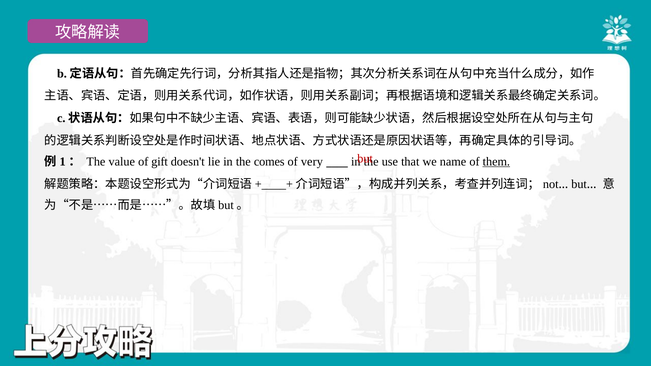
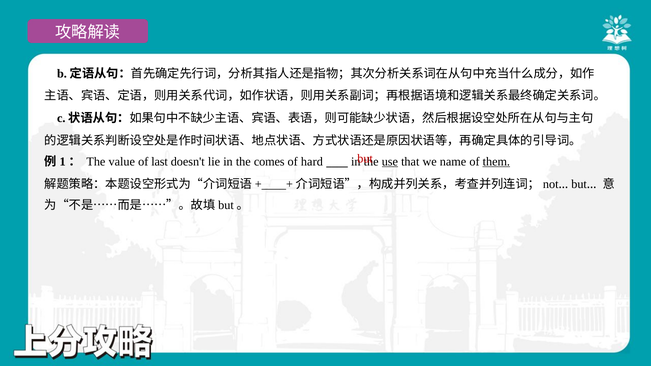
gift: gift -> last
very: very -> hard
use underline: none -> present
